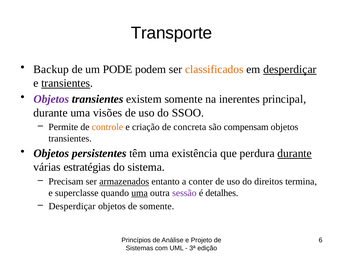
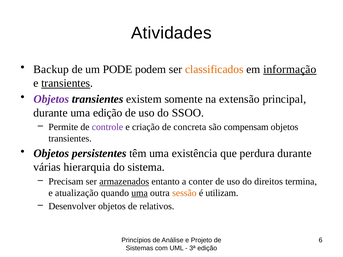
Transporte: Transporte -> Atividades
em desperdiçar: desperdiçar -> informação
inerentes: inerentes -> extensão
uma visões: visões -> edição
controle colour: orange -> purple
durante at (295, 154) underline: present -> none
estratégias: estratégias -> hierarquia
superclasse: superclasse -> atualização
sessão colour: purple -> orange
detalhes: detalhes -> utilizam
Desperdiçar at (72, 206): Desperdiçar -> Desenvolver
de somente: somente -> relativos
